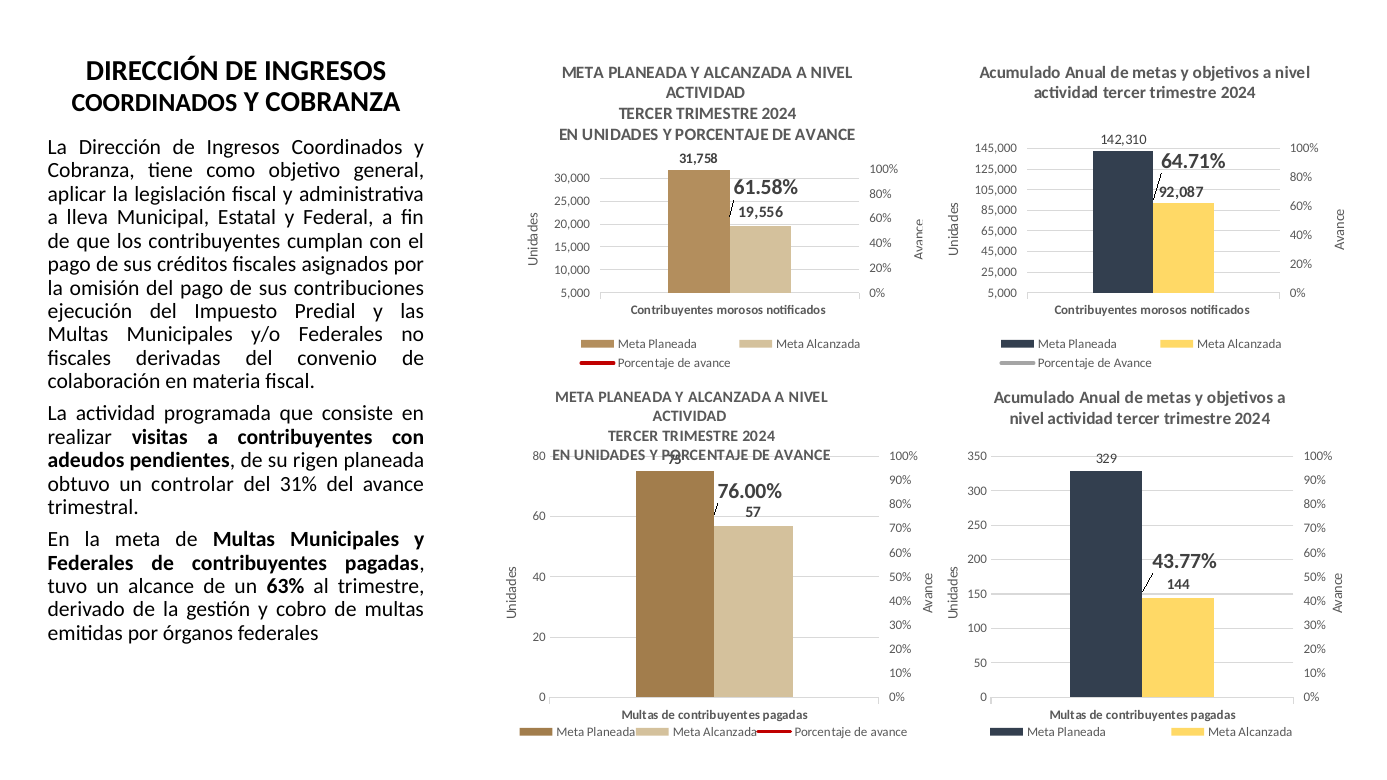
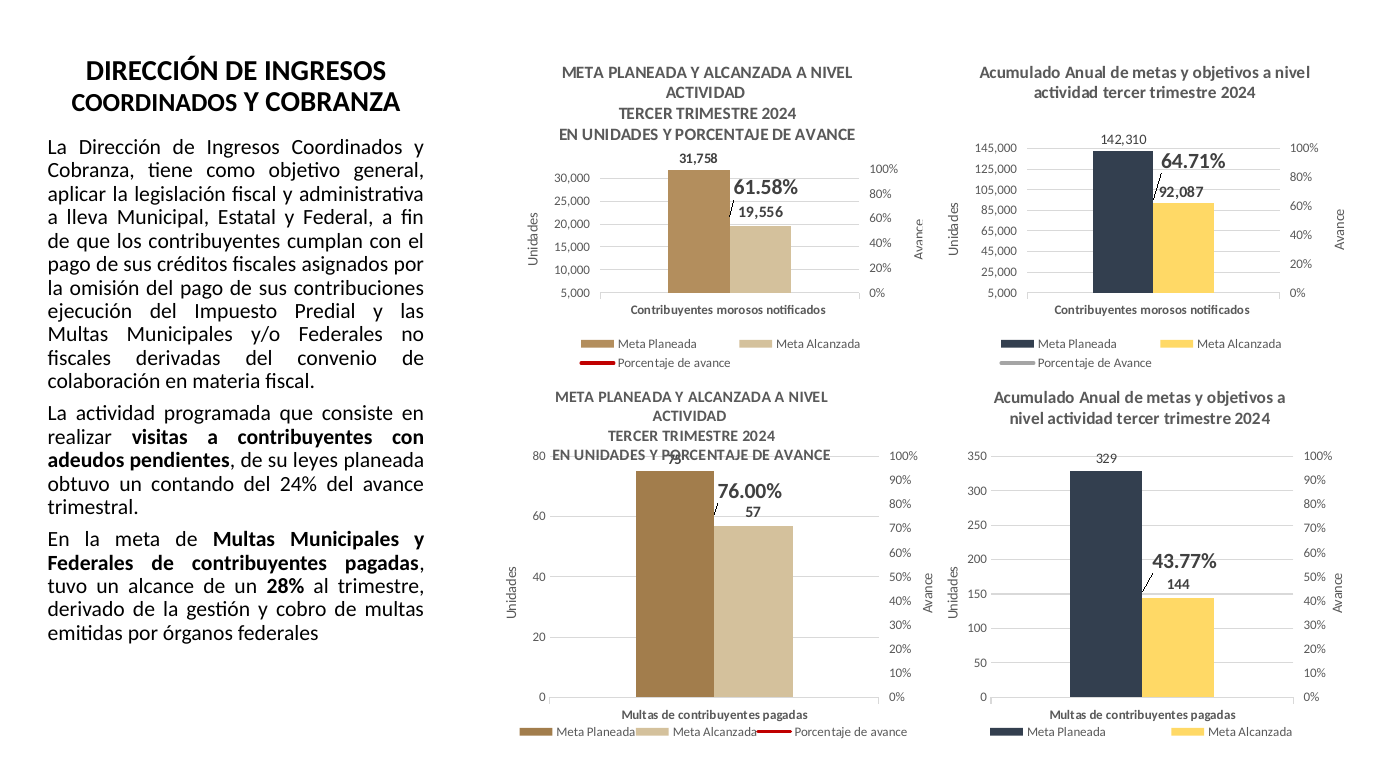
rigen: rigen -> leyes
controlar: controlar -> contando
31%: 31% -> 24%
63%: 63% -> 28%
